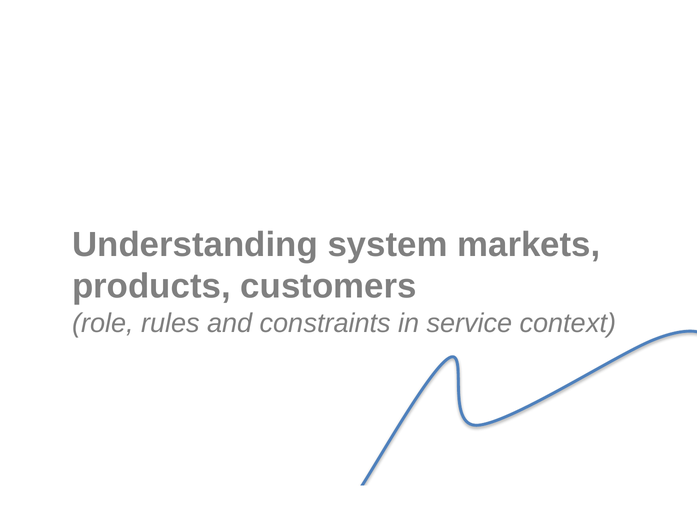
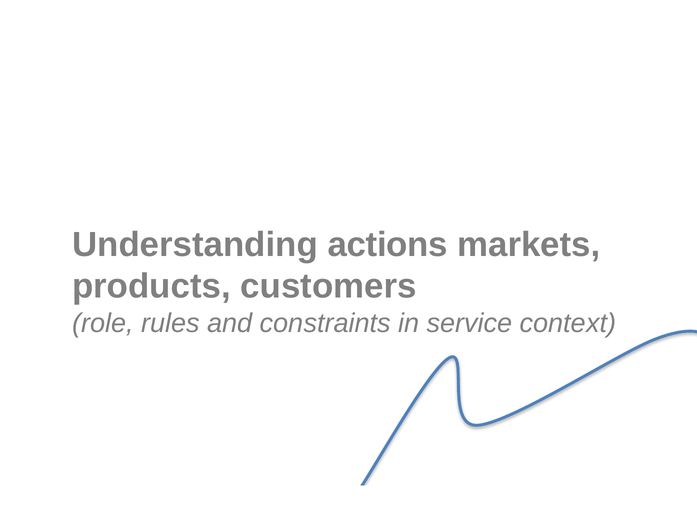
system: system -> actions
